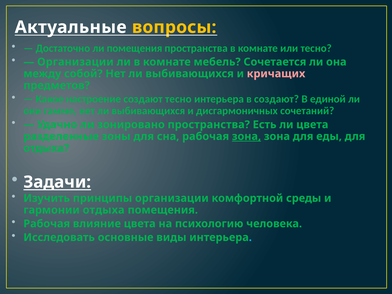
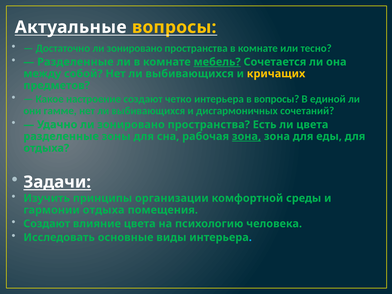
Достаточно ли помещения: помещения -> зонировано
Организации at (75, 62): Организации -> Разделенные
мебель underline: none -> present
кричащих colour: pink -> yellow
создают тесно: тесно -> четко
в создают: создают -> вопросы
Рабочая at (47, 224): Рабочая -> Создают
